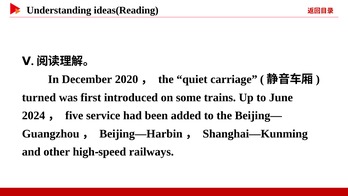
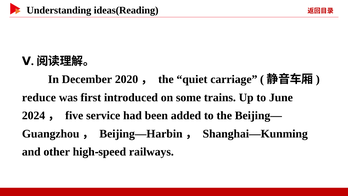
turned: turned -> reduce
